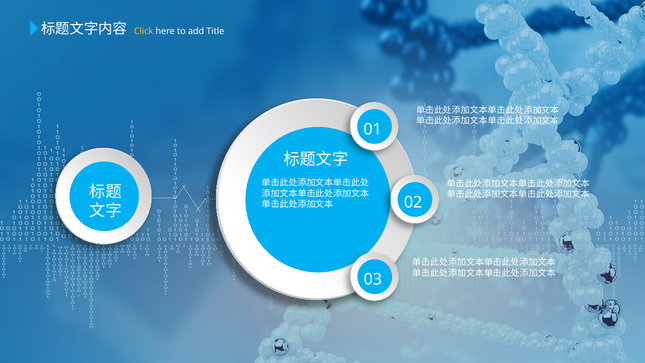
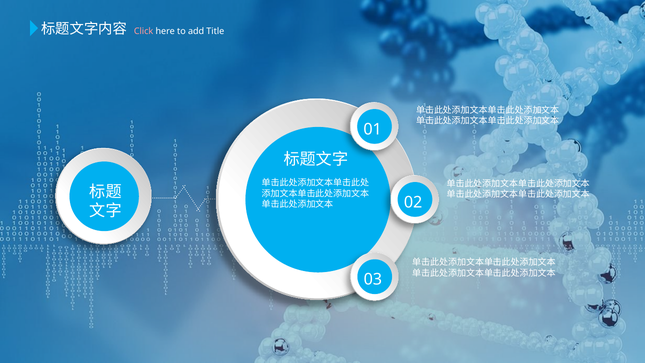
Click colour: yellow -> pink
